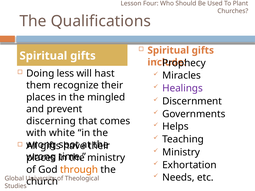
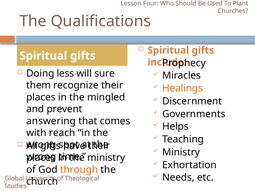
hast: hast -> sure
Healings colour: purple -> orange
discerning: discerning -> answering
white: white -> reach
